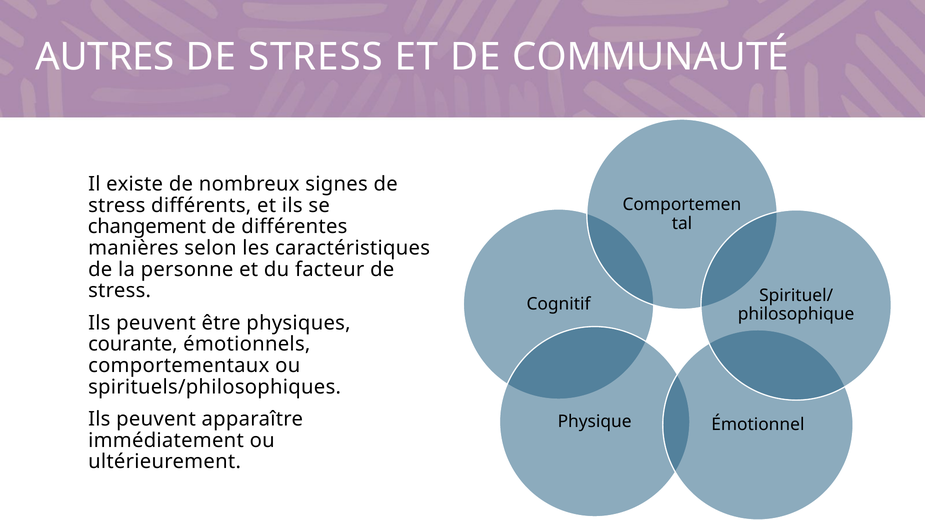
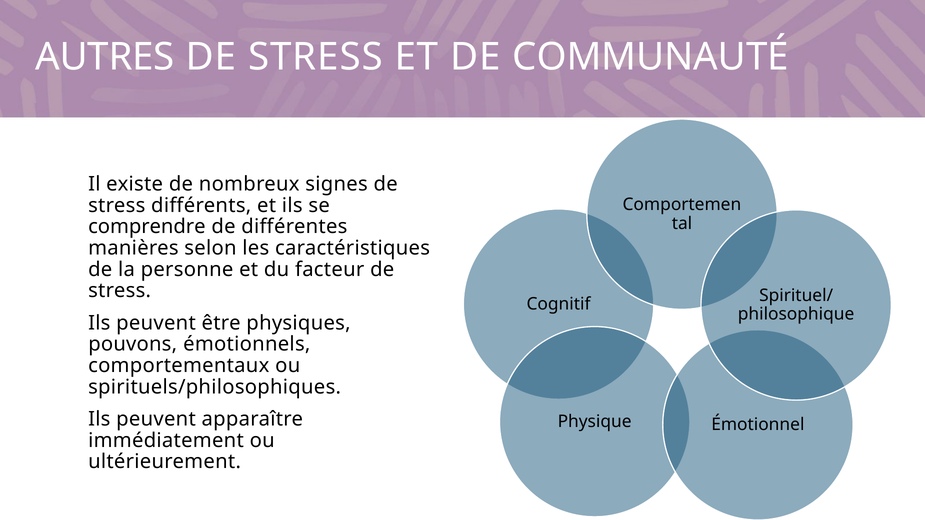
changement: changement -> comprendre
courante: courante -> pouvons
